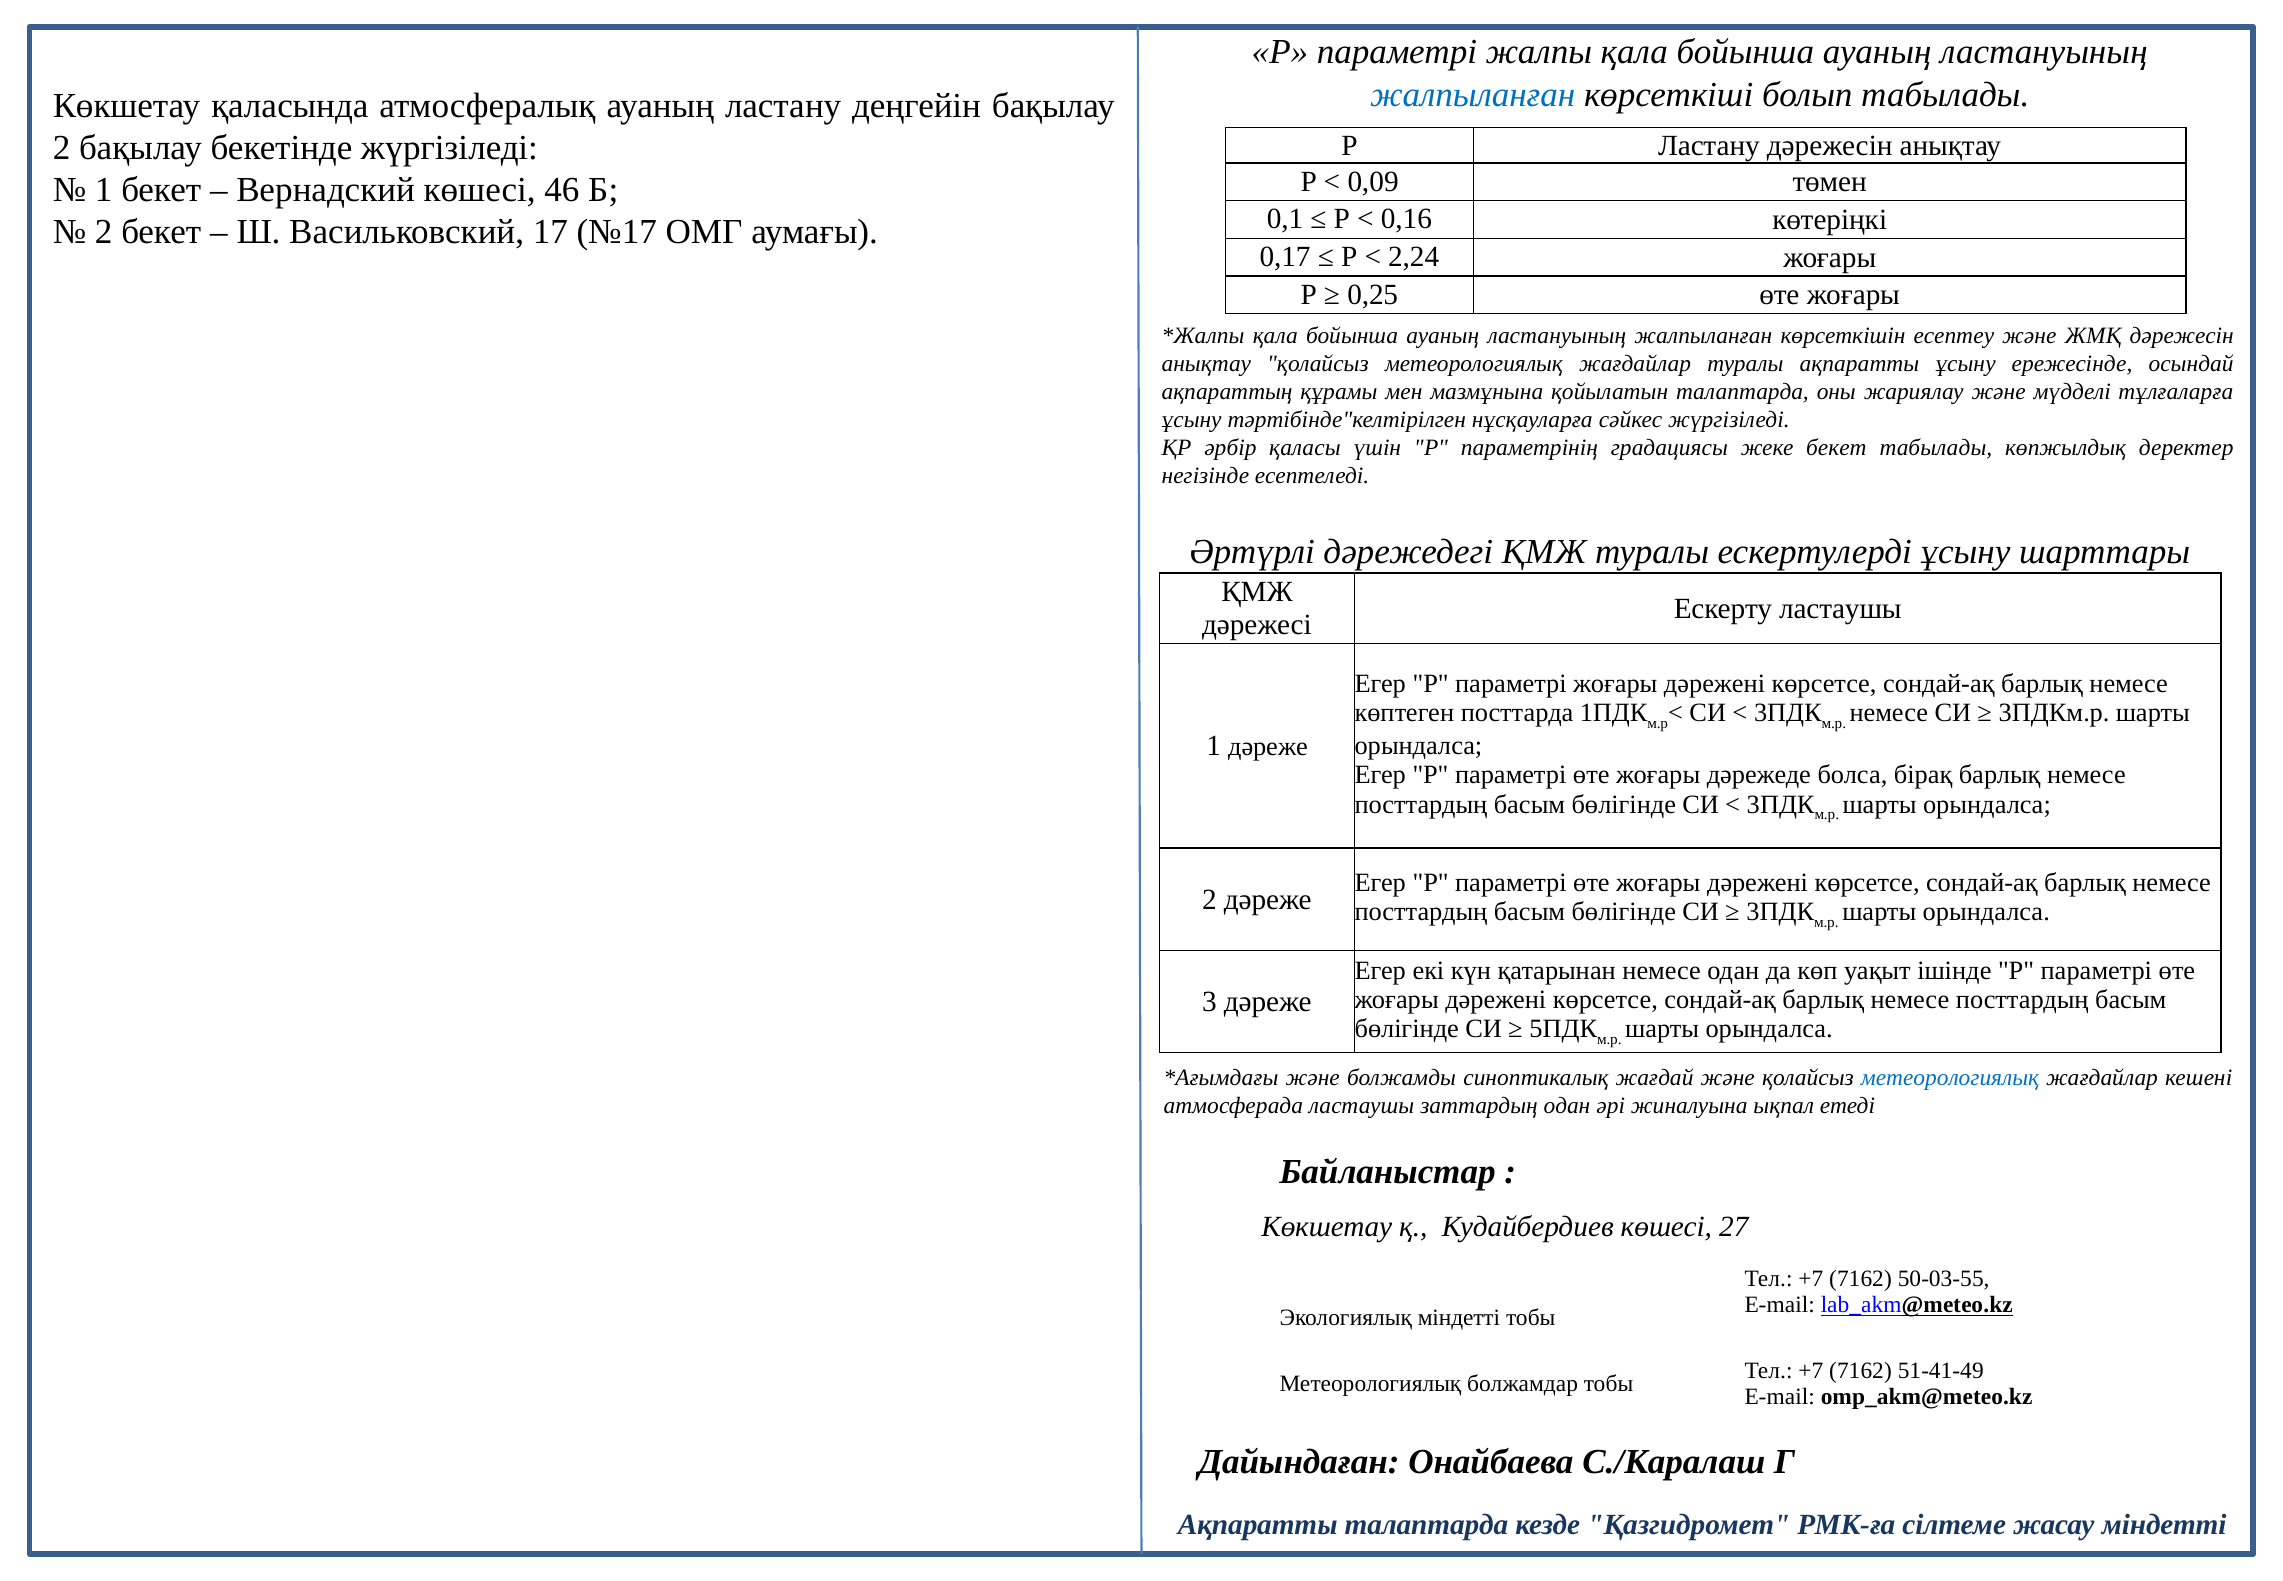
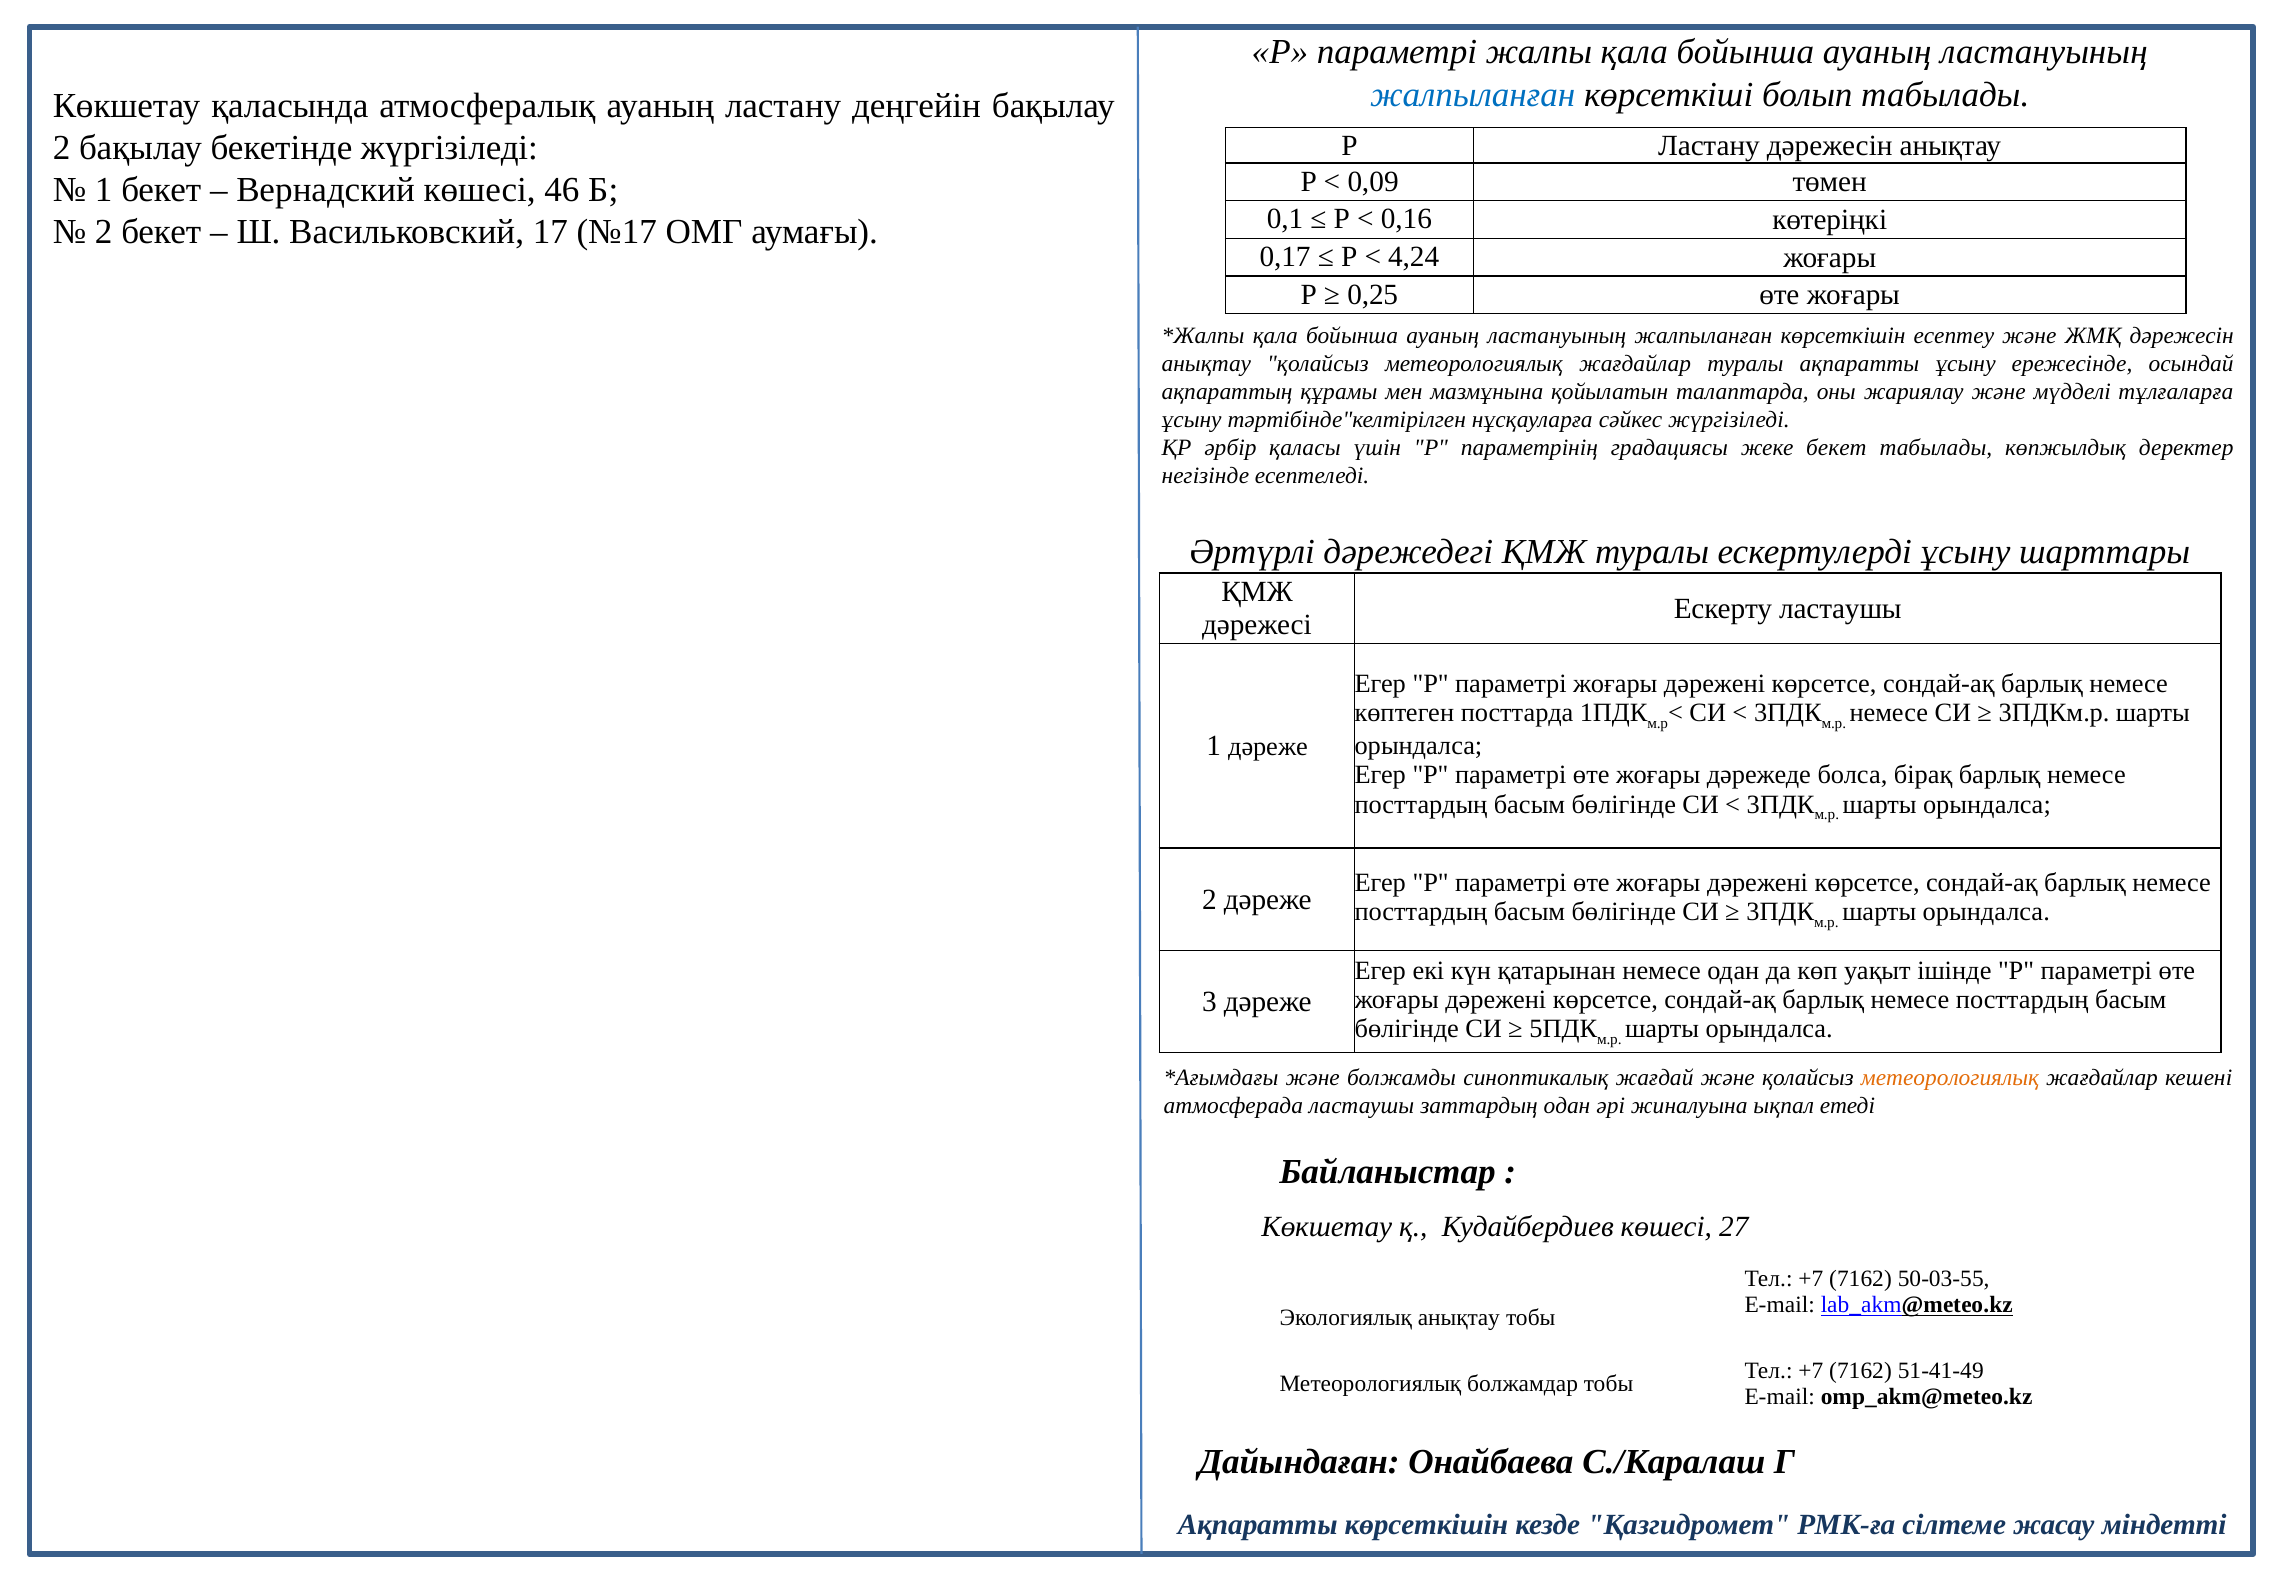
2,24: 2,24 -> 4,24
метеорологиялық at (1950, 1077) colour: blue -> orange
Экологиялық міндетті: міндетті -> анықтау
Ақпаратты талаптарда: талаптарда -> көрсеткішін
